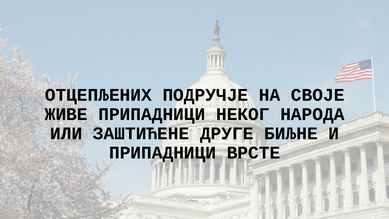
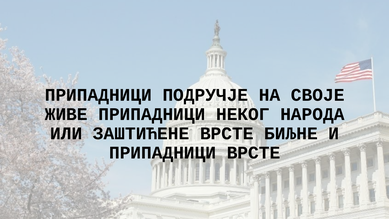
ОТЦЕПЉЕНИХ at (98, 95): ОТЦЕПЉЕНИХ -> ПРИПАДНИЦИ
ЗАШТИЋЕНЕ ДРУГЕ: ДРУГЕ -> ВРСТЕ
